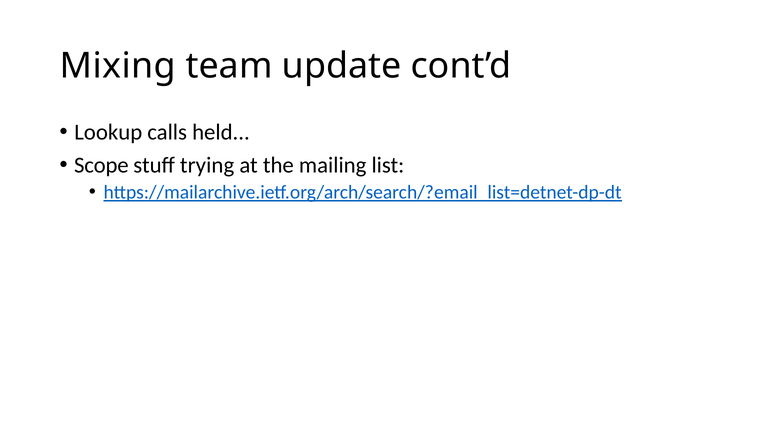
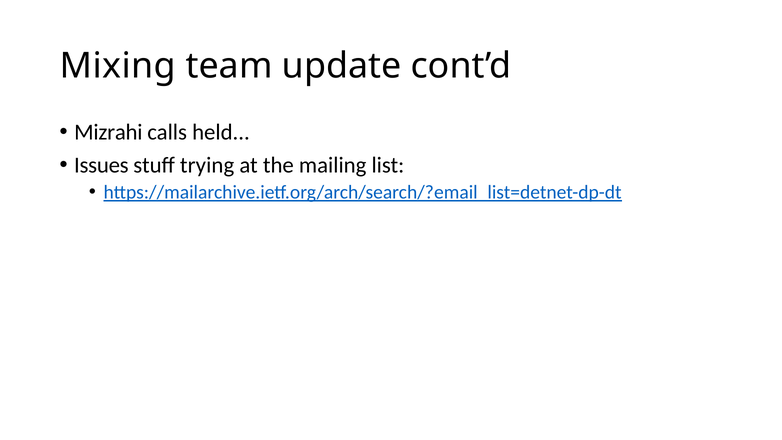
Lookup: Lookup -> Mizrahi
Scope: Scope -> Issues
